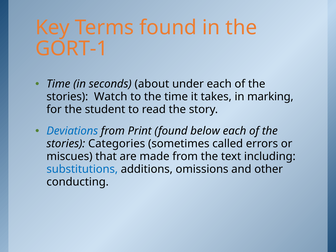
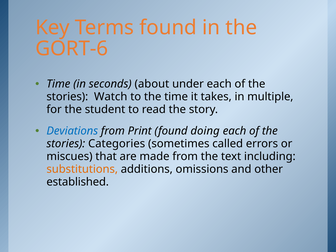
GORT-1: GORT-1 -> GORT-6
marking: marking -> multiple
below: below -> doing
substitutions colour: blue -> orange
conducting: conducting -> established
